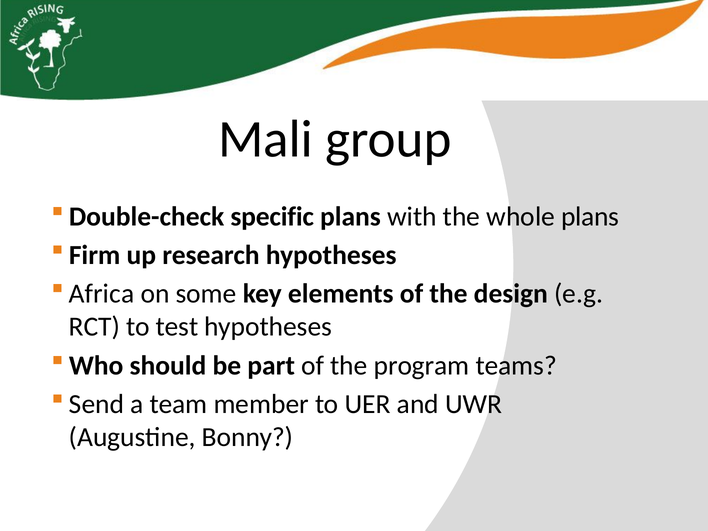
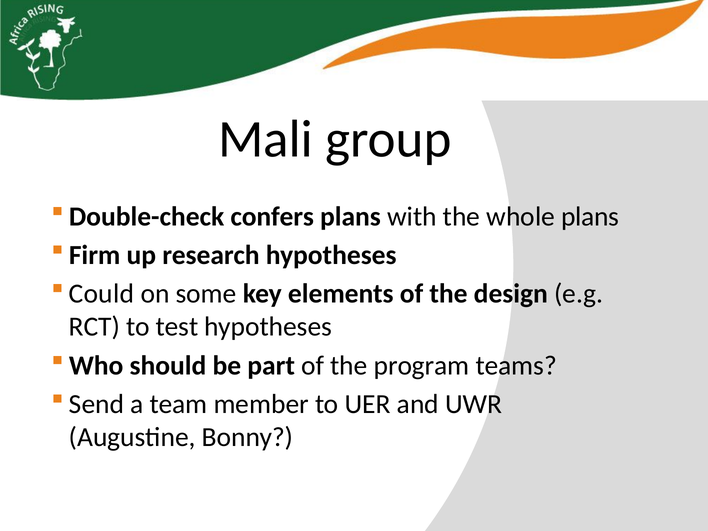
specific: specific -> confers
Africa: Africa -> Could
